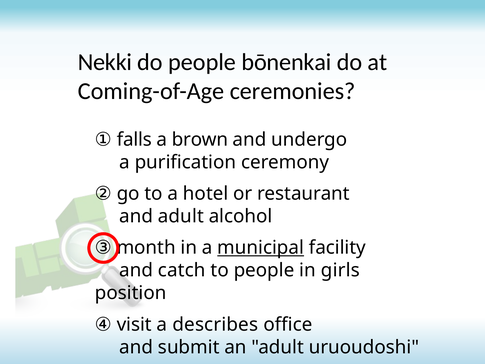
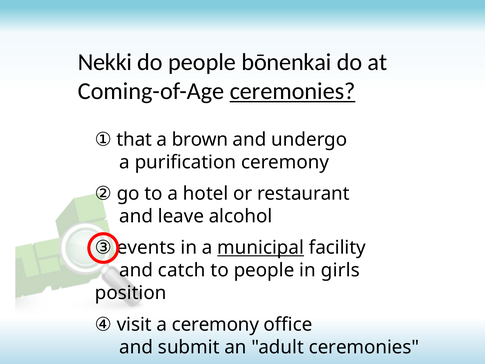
ceremonies at (293, 91) underline: none -> present
falls: falls -> that
and adult: adult -> leave
month: month -> events
a describes: describes -> ceremony
adult uruoudoshi: uruoudoshi -> ceremonies
